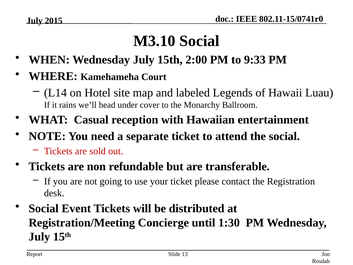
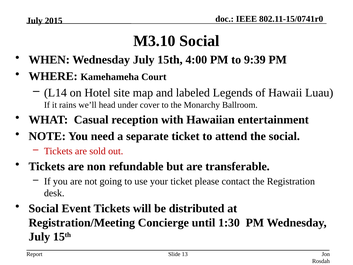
2:00: 2:00 -> 4:00
9:33: 9:33 -> 9:39
